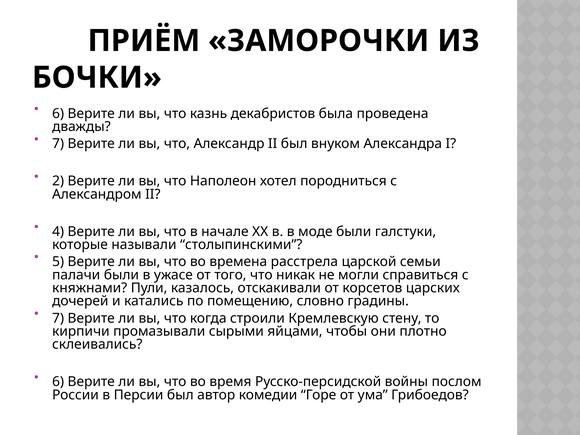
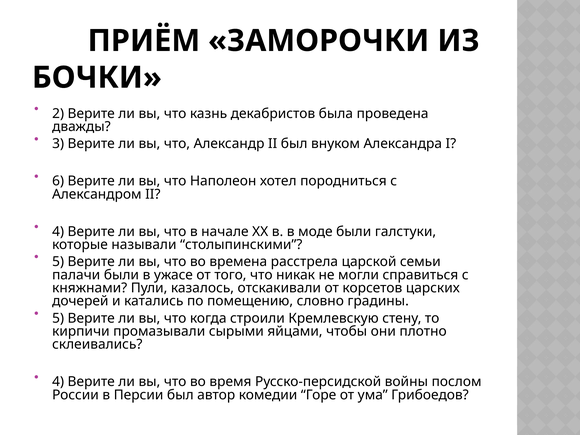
6 at (58, 114): 6 -> 2
7 at (58, 144): 7 -> 3
2: 2 -> 6
7 at (58, 318): 7 -> 5
6 at (58, 382): 6 -> 4
